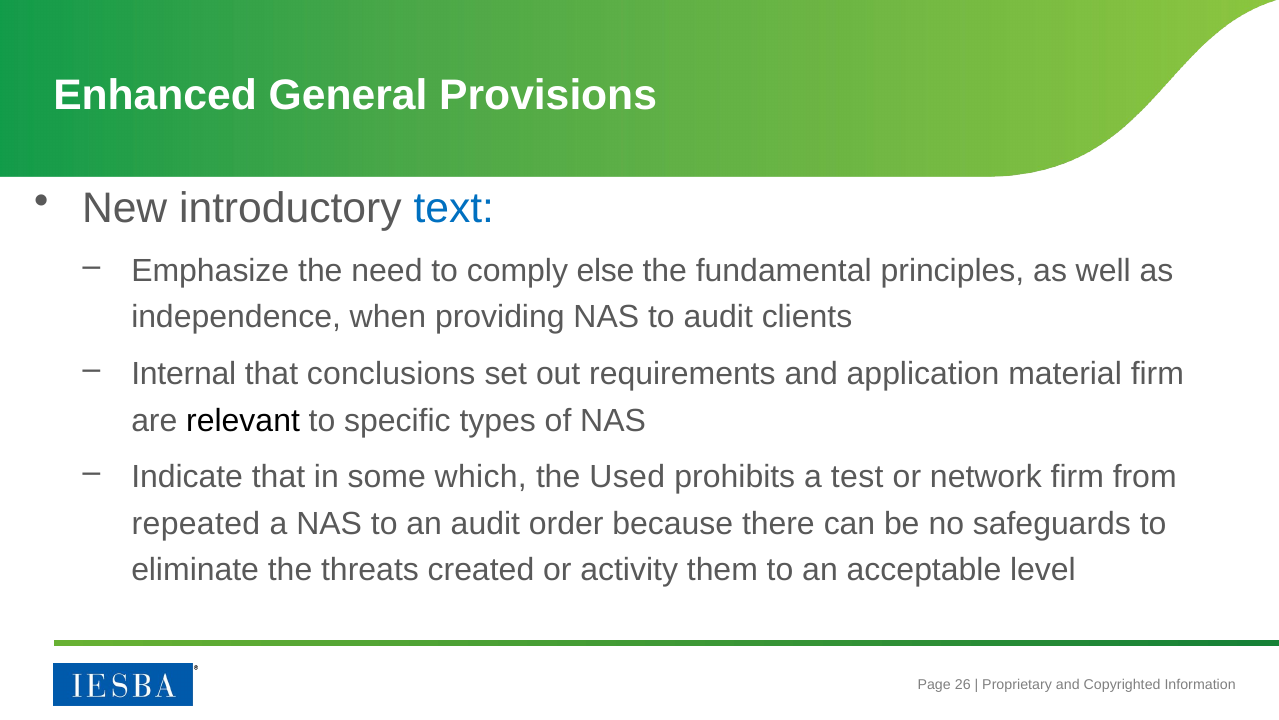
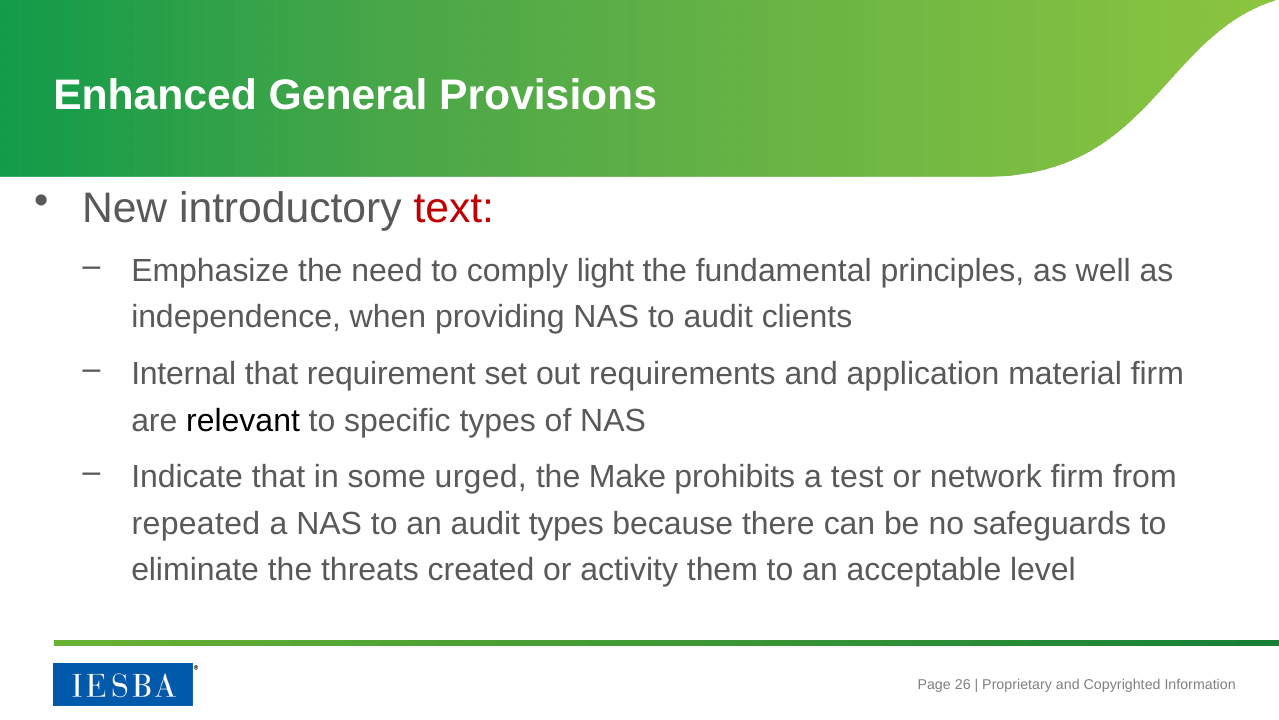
text colour: blue -> red
else: else -> light
conclusions: conclusions -> requirement
which: which -> urged
Used: Used -> Make
audit order: order -> types
